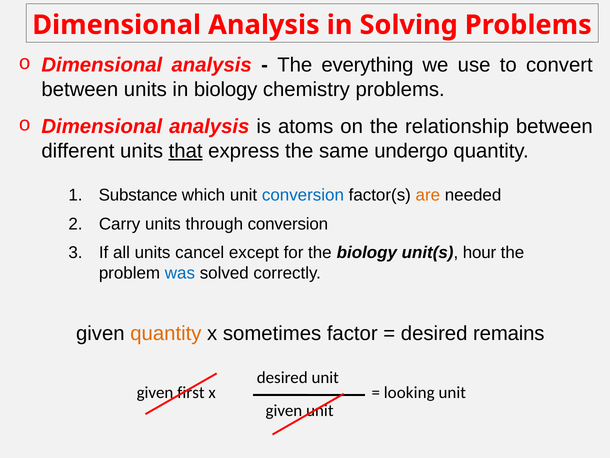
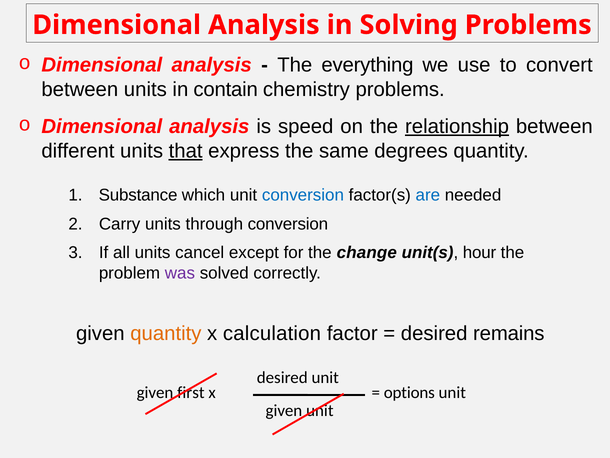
in biology: biology -> contain
atoms: atoms -> speed
relationship underline: none -> present
undergo: undergo -> degrees
are colour: orange -> blue
the biology: biology -> change
was colour: blue -> purple
sometimes: sometimes -> calculation
looking: looking -> options
